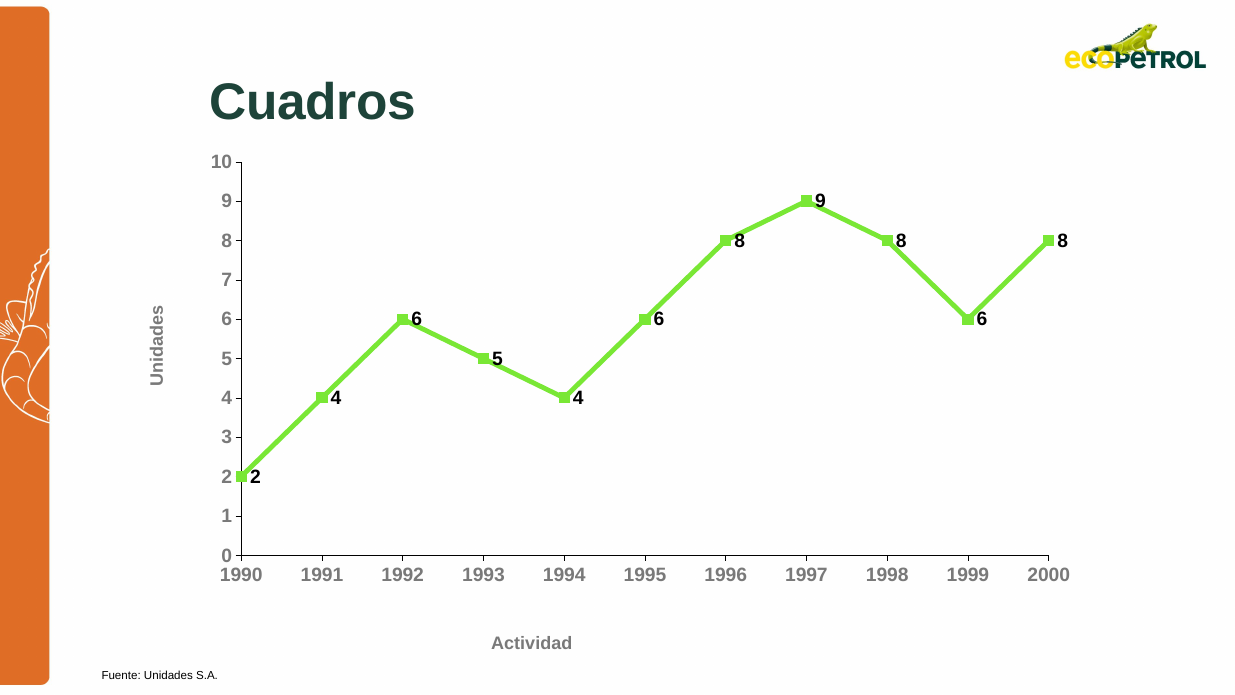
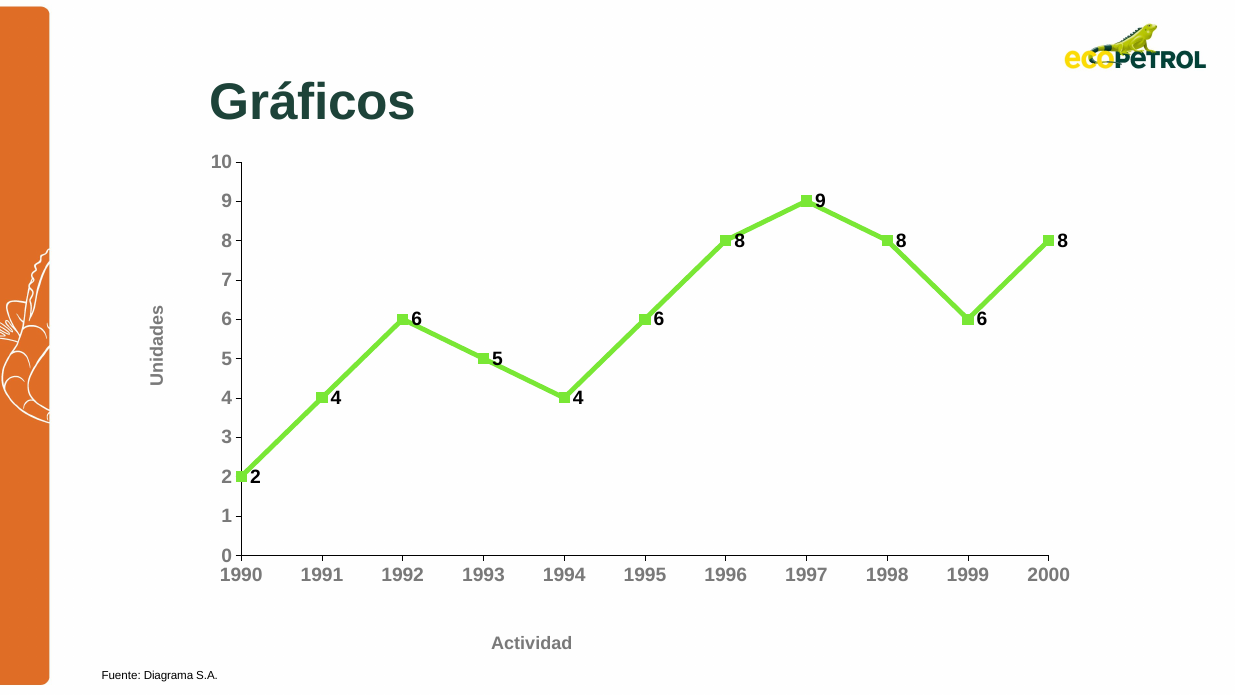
Cuadros: Cuadros -> Gráficos
Unidades: Unidades -> Diagrama
